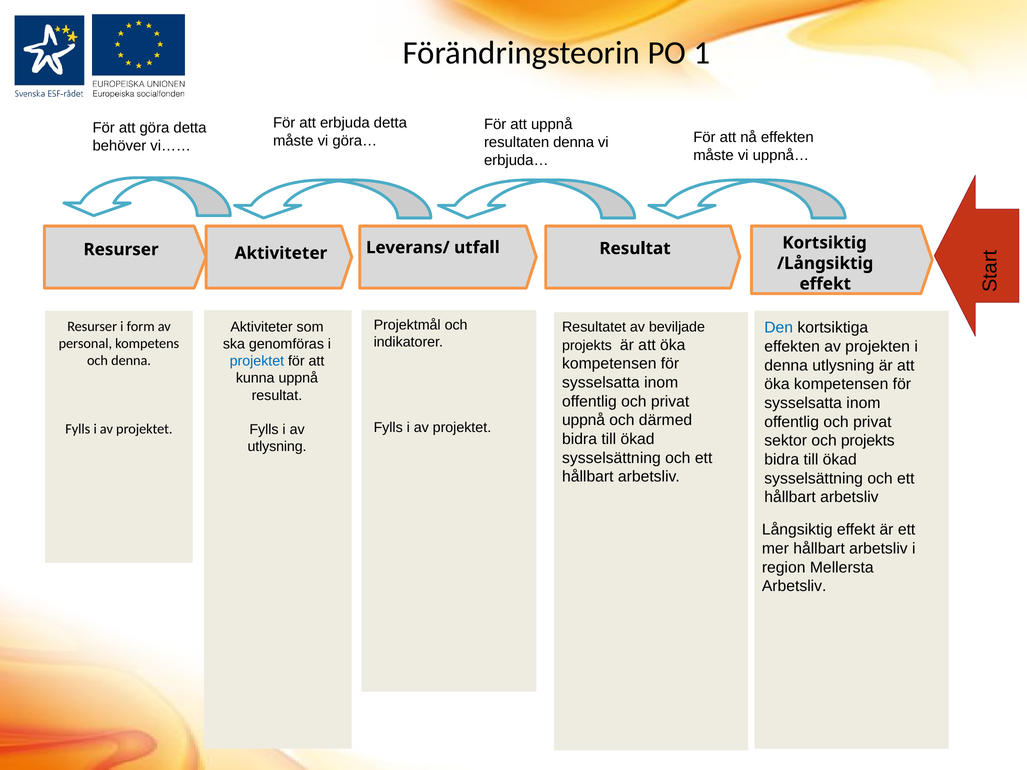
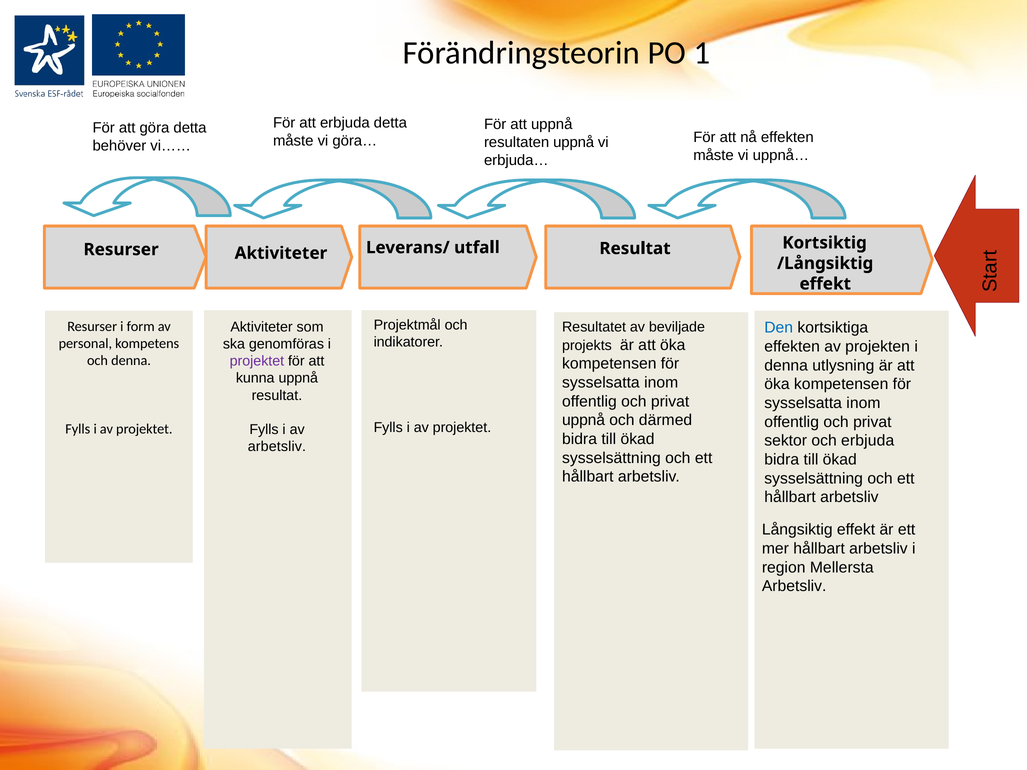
resultaten denna: denna -> uppnå
projektet at (257, 361) colour: blue -> purple
och projekts: projekts -> erbjuda
utlysning at (277, 447): utlysning -> arbetsliv
